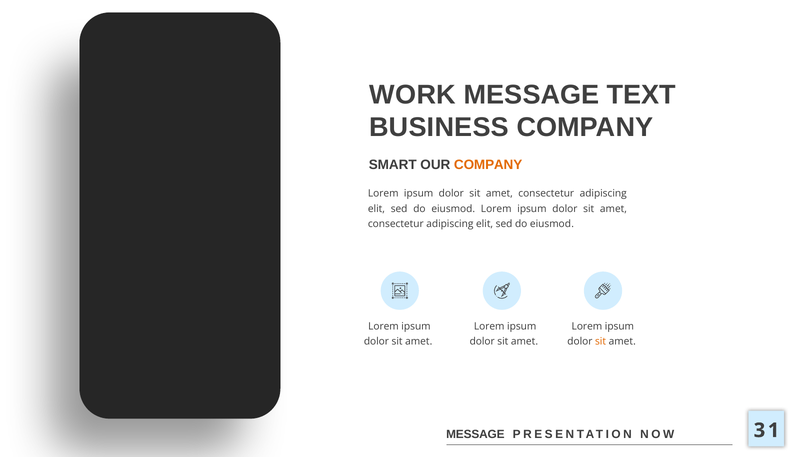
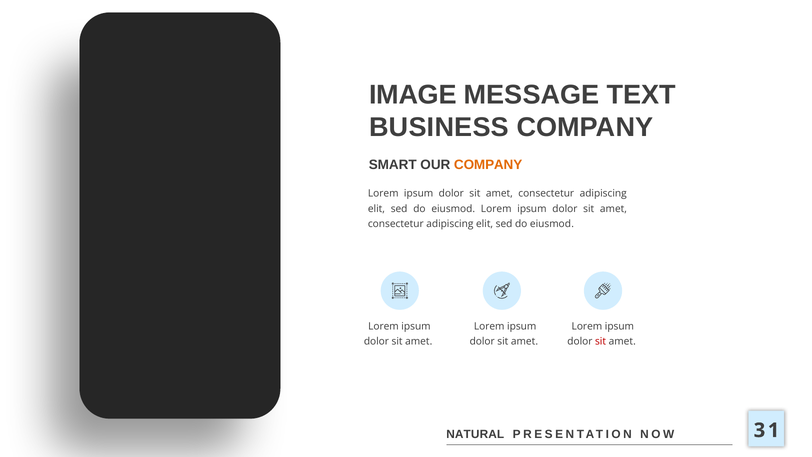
WORK: WORK -> IMAGE
sit at (601, 341) colour: orange -> red
MESSAGE at (475, 434): MESSAGE -> NATURAL
